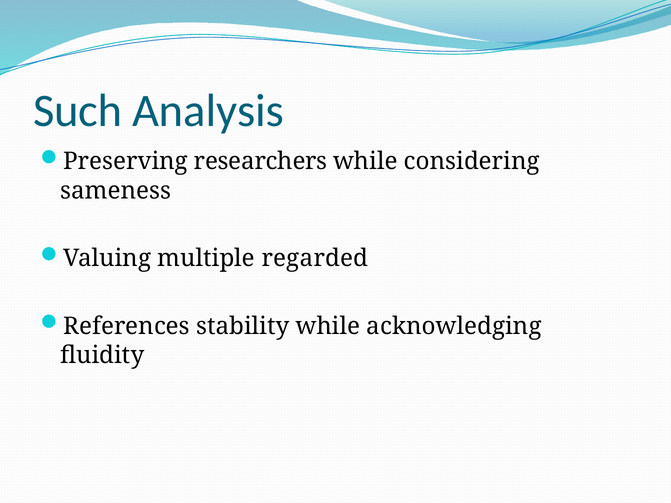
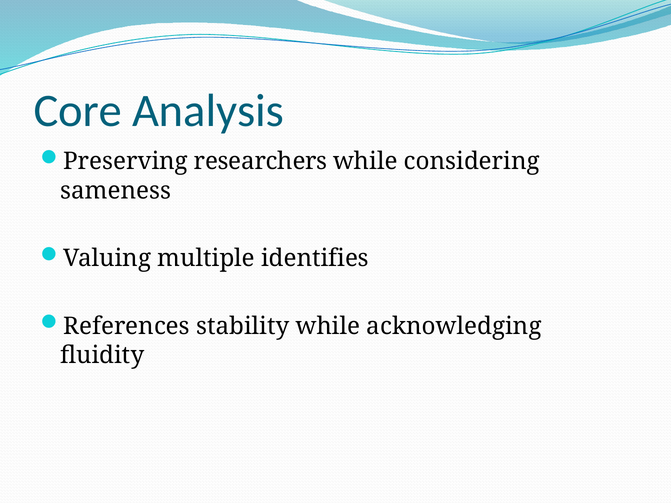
Such: Such -> Core
regarded: regarded -> identifies
